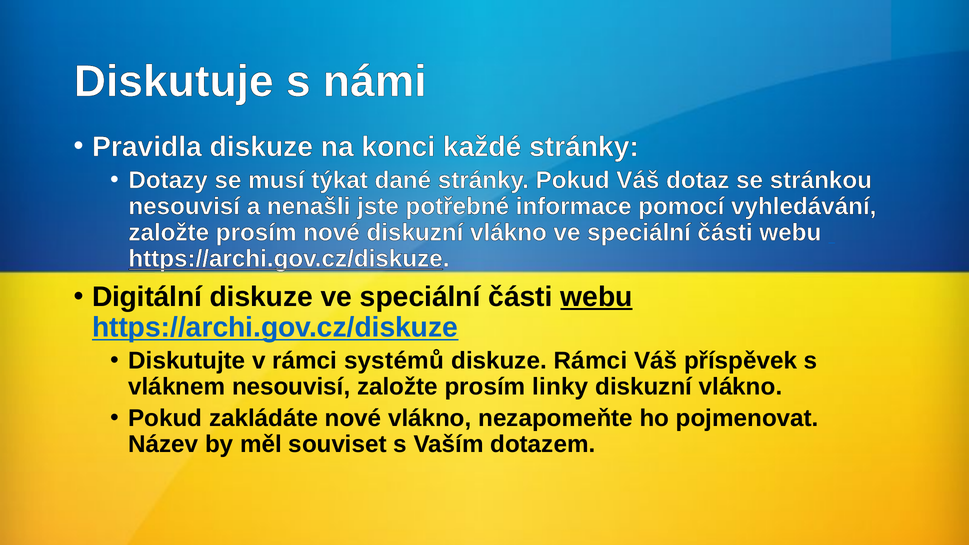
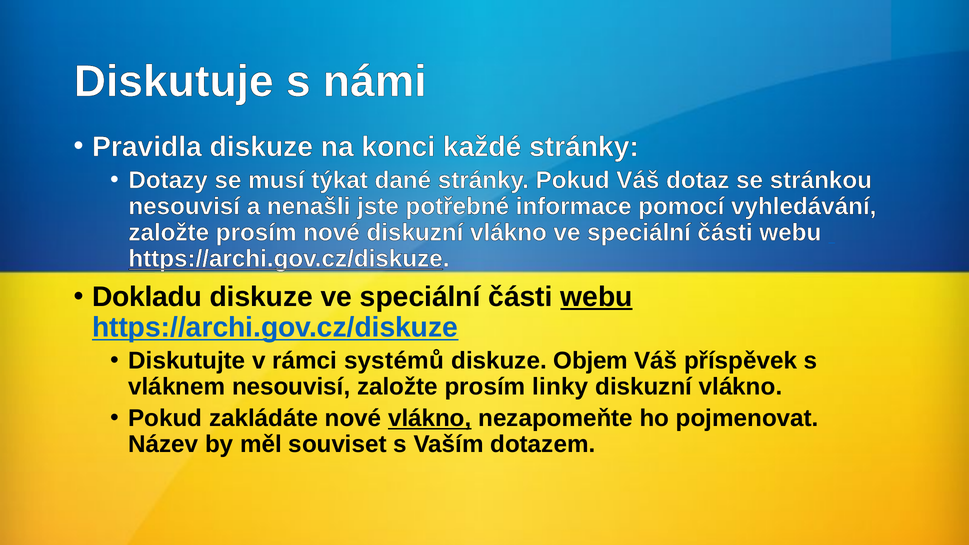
Digitální: Digitální -> Dokladu
diskuze Rámci: Rámci -> Objem
vlákno at (430, 418) underline: none -> present
